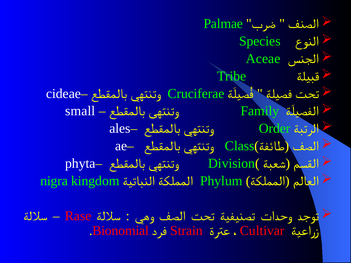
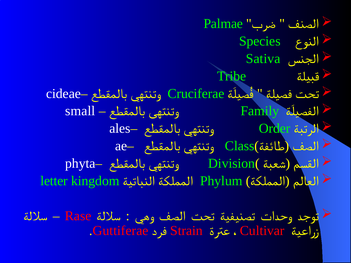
Aceae: Aceae -> Sativa
nigra: nigra -> letter
Bionomial: Bionomial -> Guttiferae
